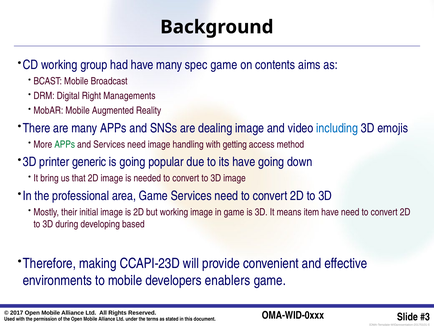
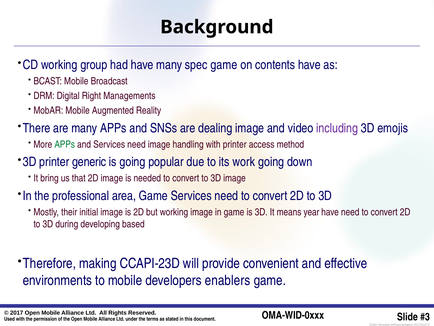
contents aims: aims -> have
including colour: blue -> purple
with getting: getting -> printer
its have: have -> work
item: item -> year
